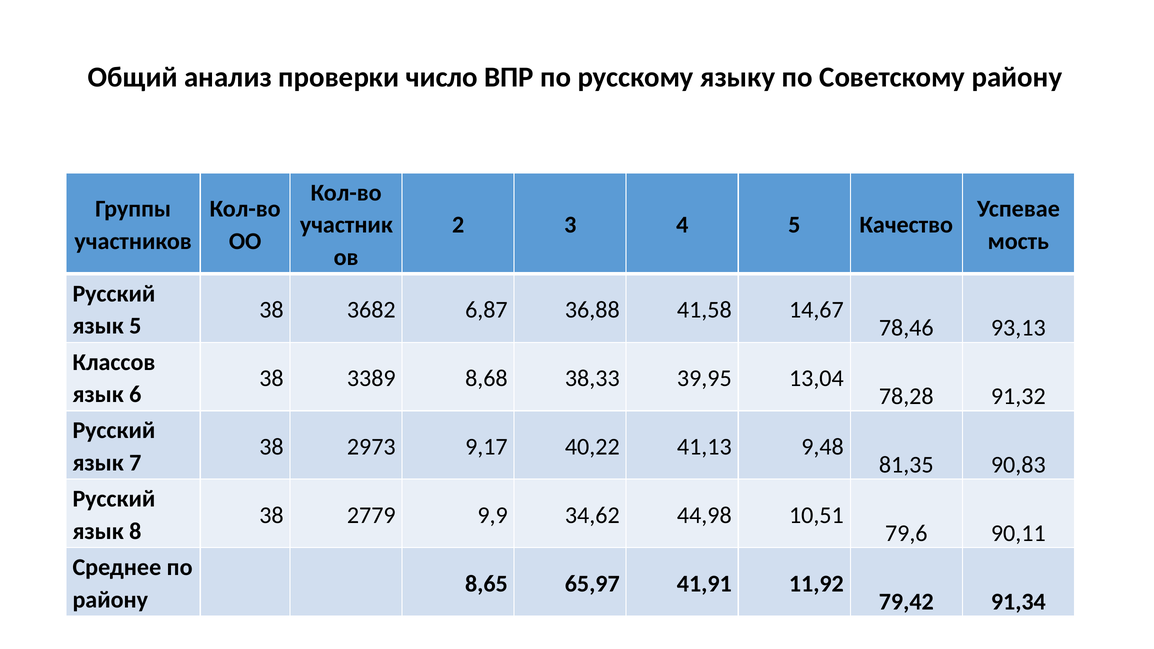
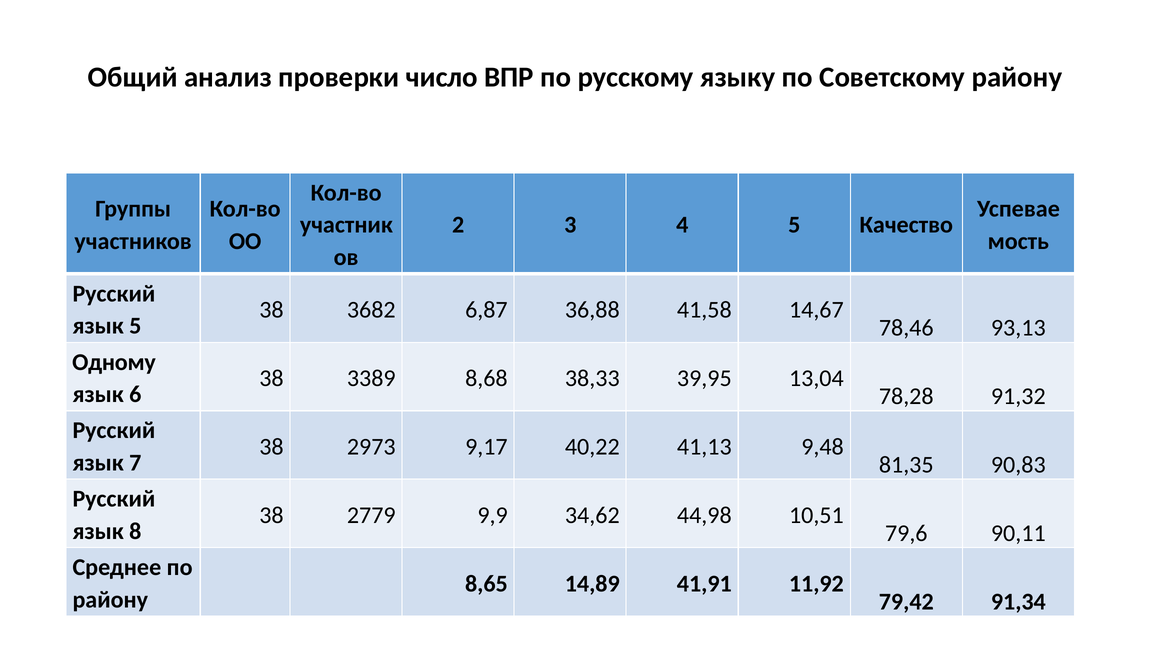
Классов: Классов -> Одному
65,97: 65,97 -> 14,89
